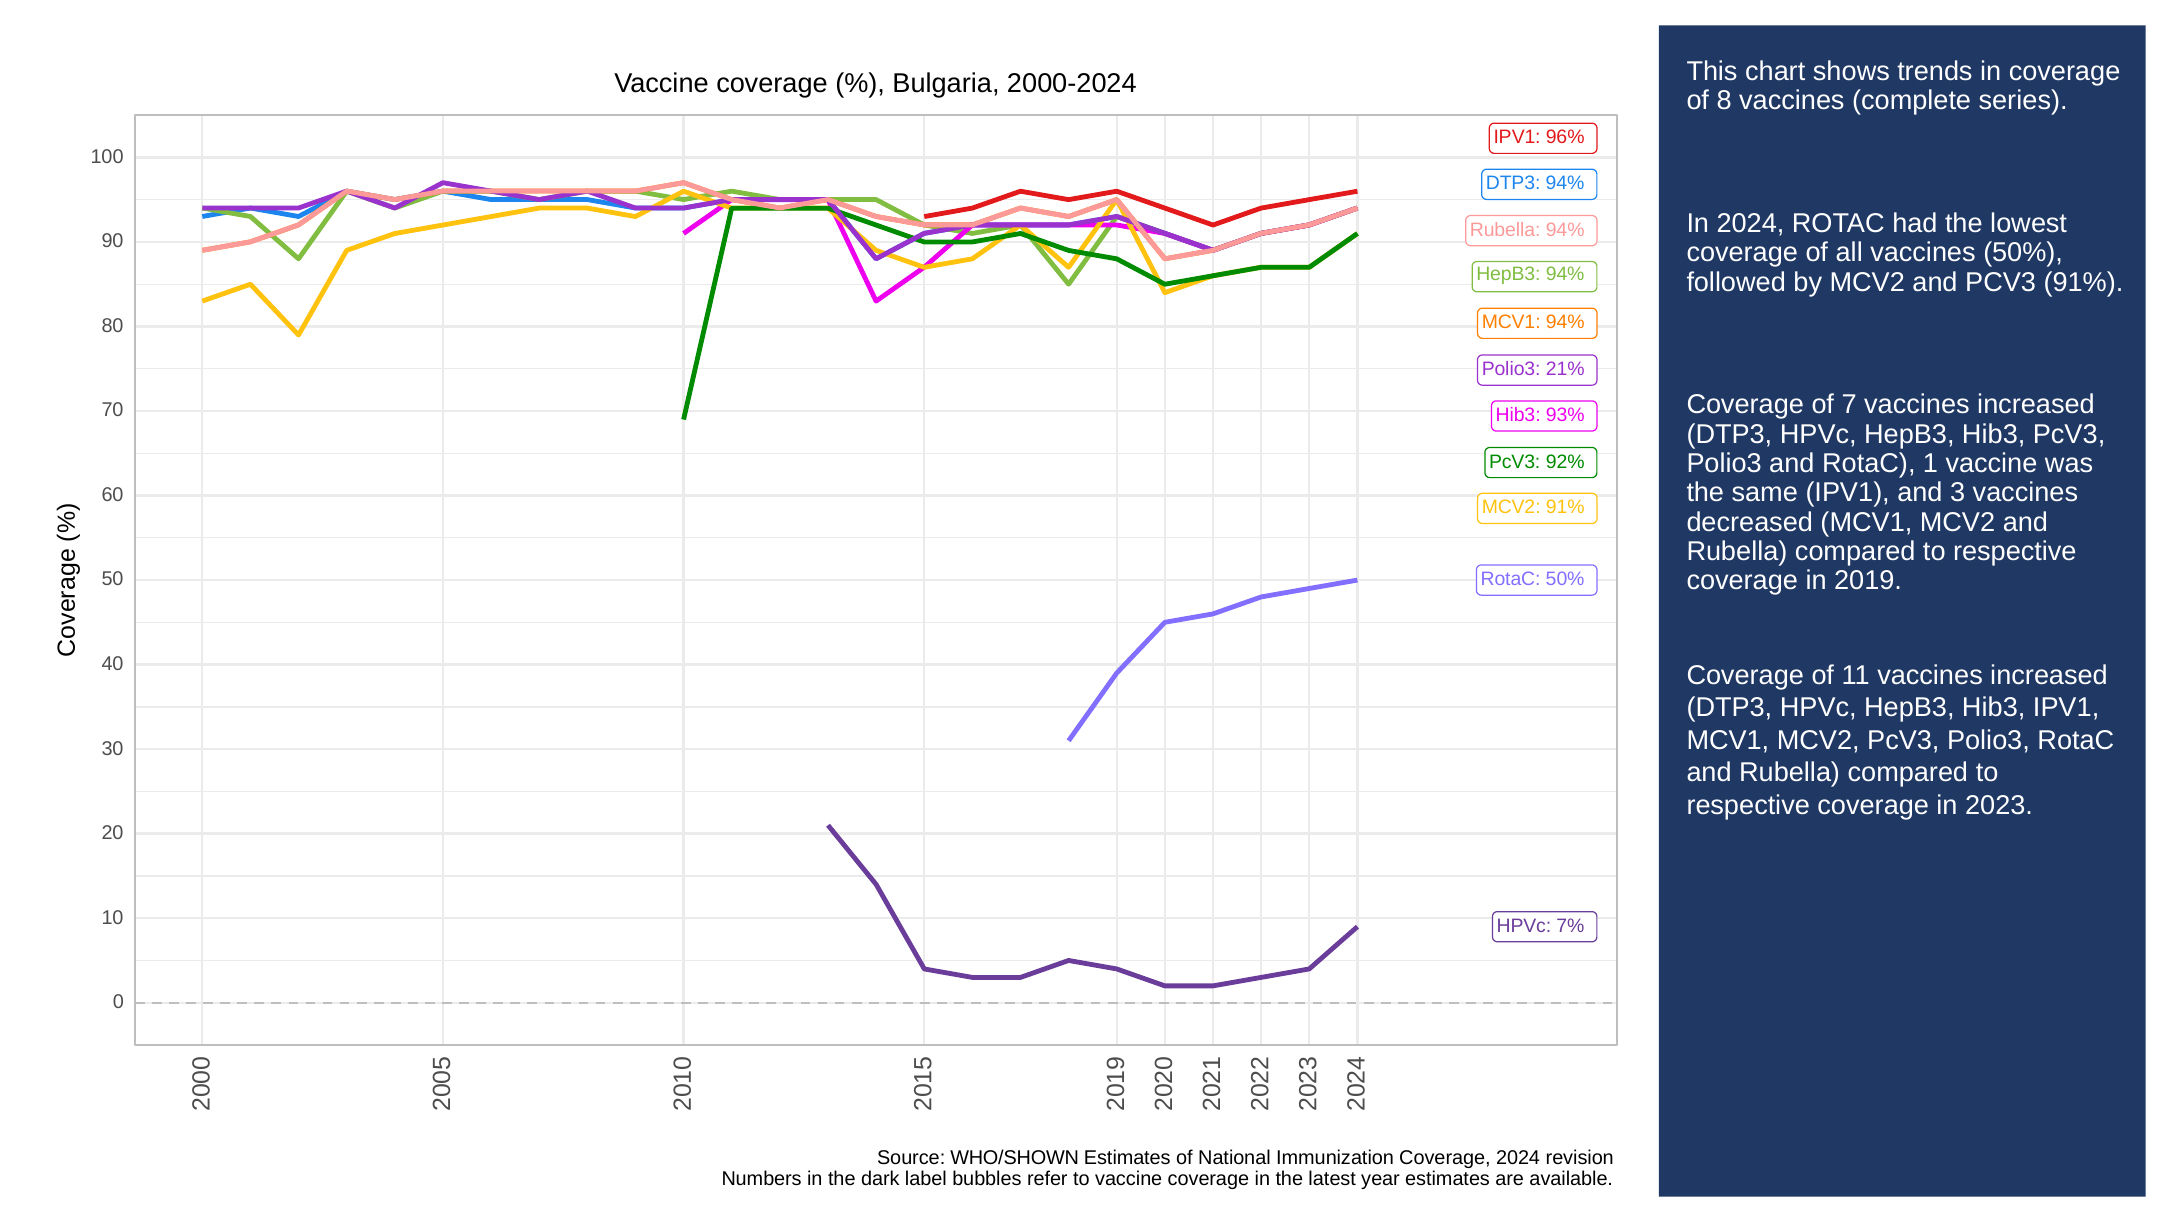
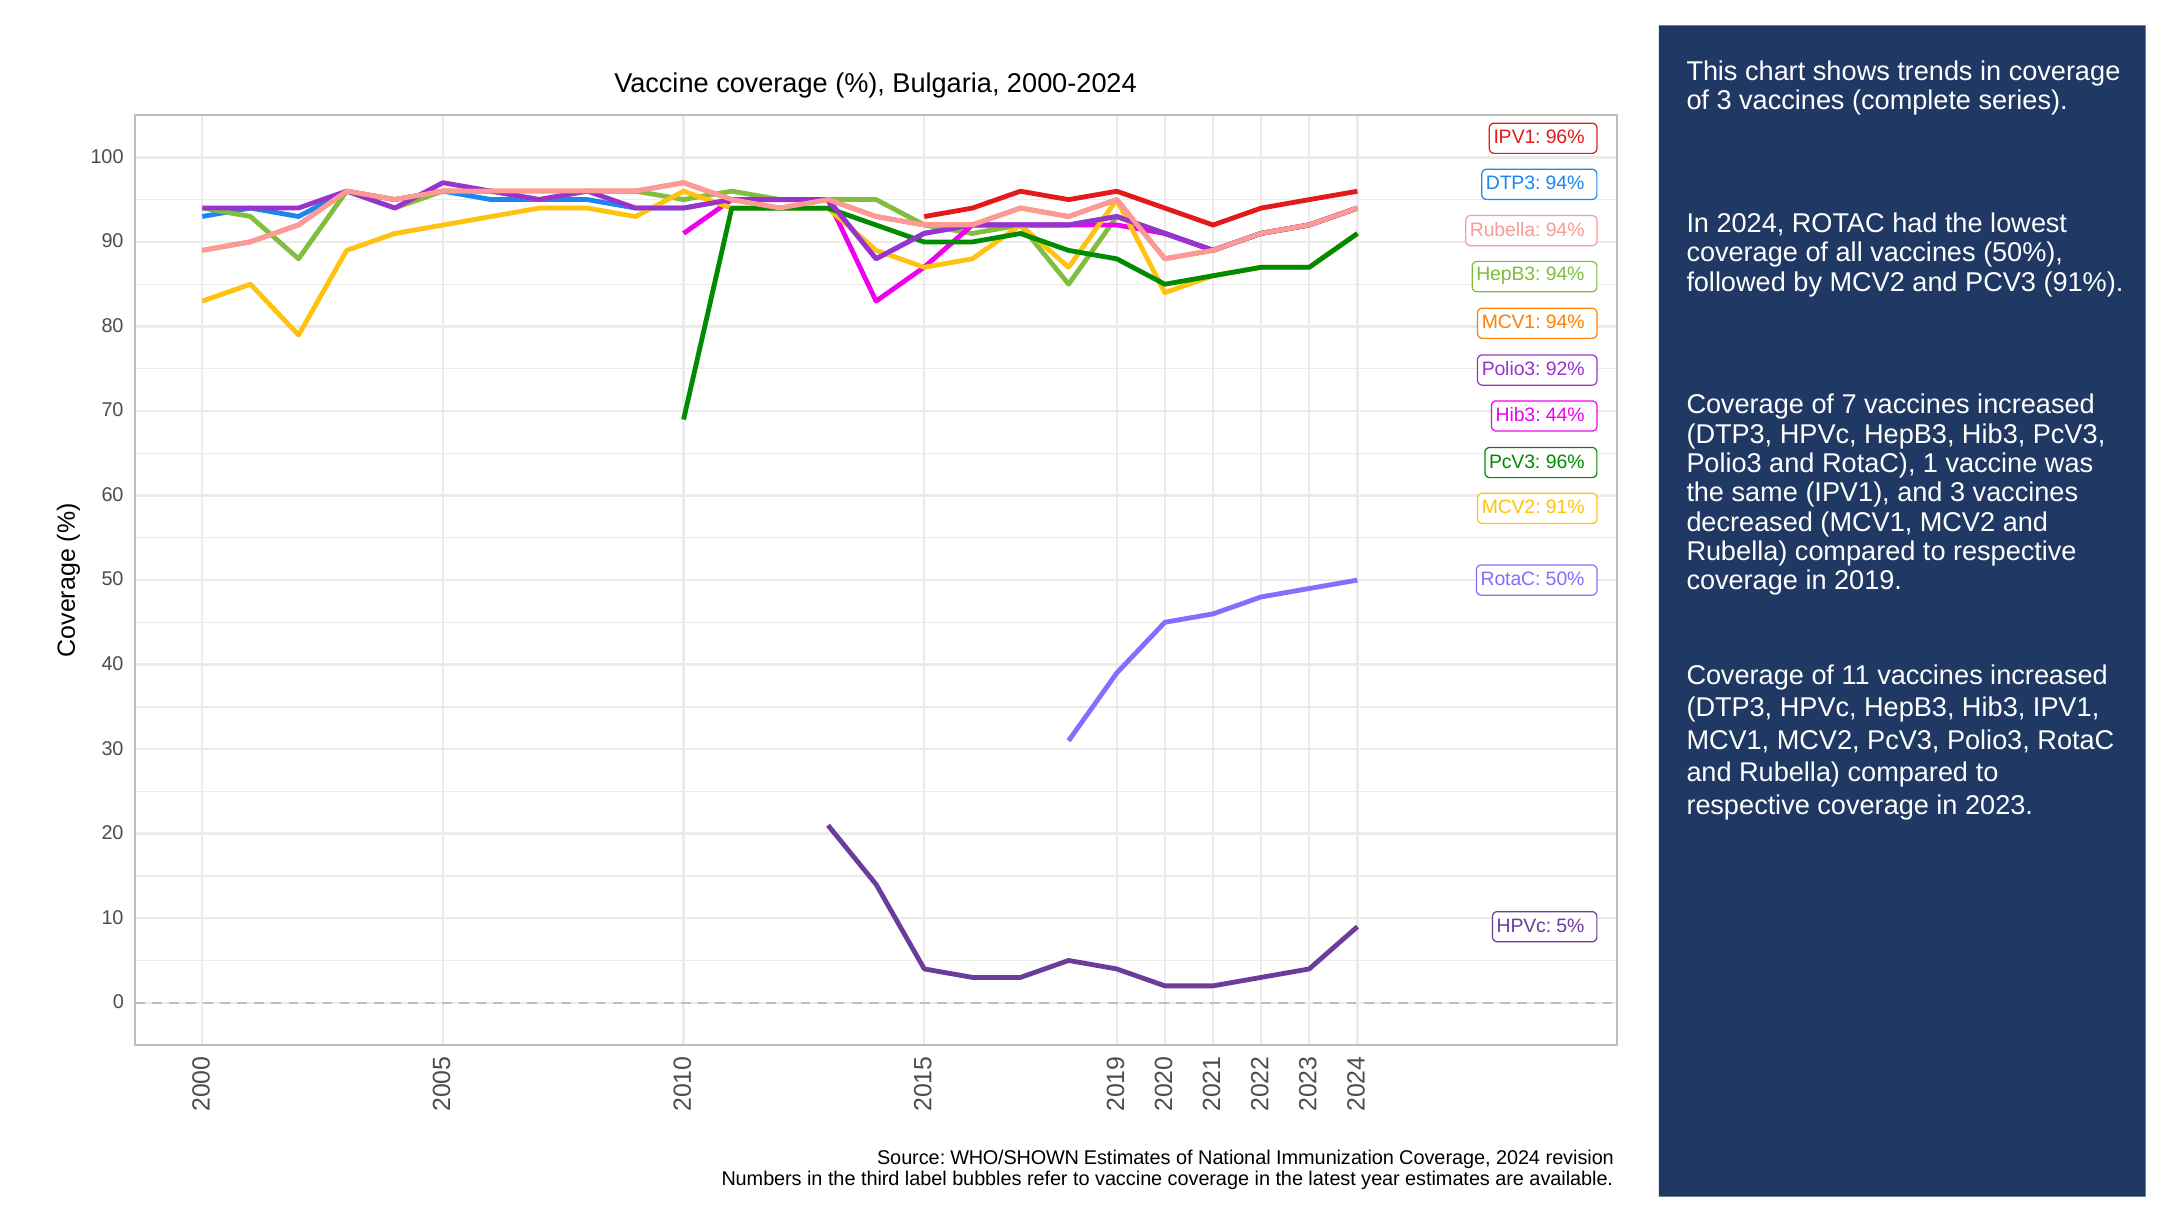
of 8: 8 -> 3
21%: 21% -> 92%
93%: 93% -> 44%
PcV3 92%: 92% -> 96%
7%: 7% -> 5%
dark: dark -> third
